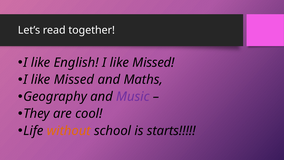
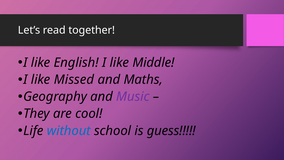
English I like Missed: Missed -> Middle
without colour: orange -> blue
starts: starts -> guess
